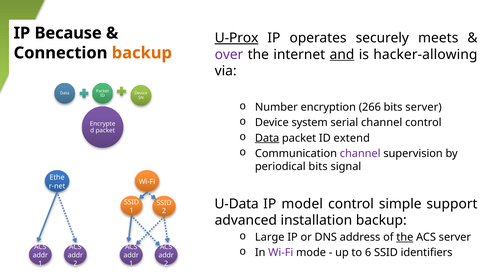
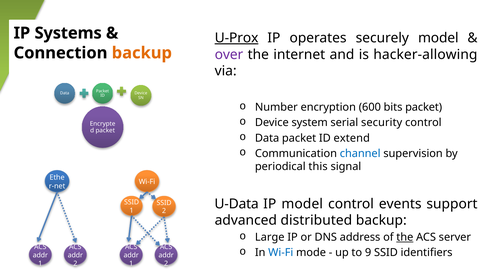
Because: Because -> Systems
securely meets: meets -> model
and underline: present -> none
266: 266 -> 600
bits server: server -> packet
serial channel: channel -> security
Data at (267, 138) underline: present -> none
channel at (360, 153) colour: purple -> blue
periodical bits: bits -> this
simple: simple -> events
installation: installation -> distributed
Wi-Fi at (281, 252) colour: purple -> blue
6: 6 -> 9
